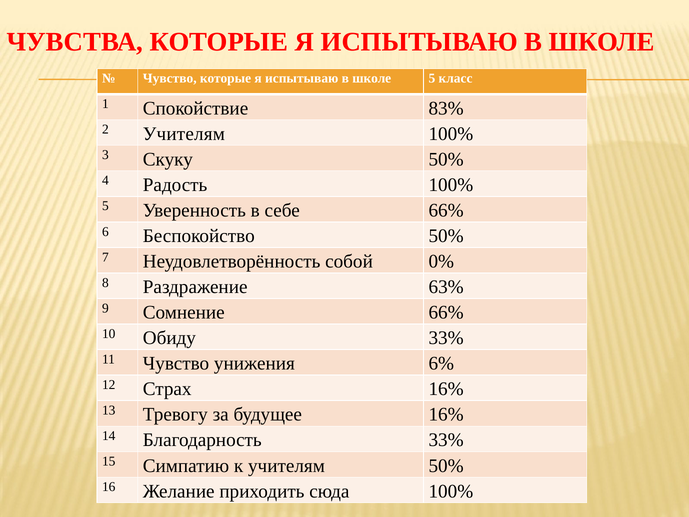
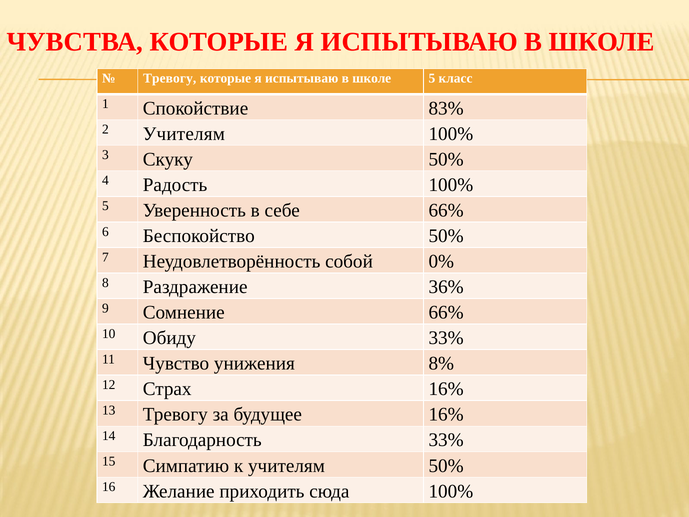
Чувство at (170, 78): Чувство -> Тревогу
63%: 63% -> 36%
6%: 6% -> 8%
